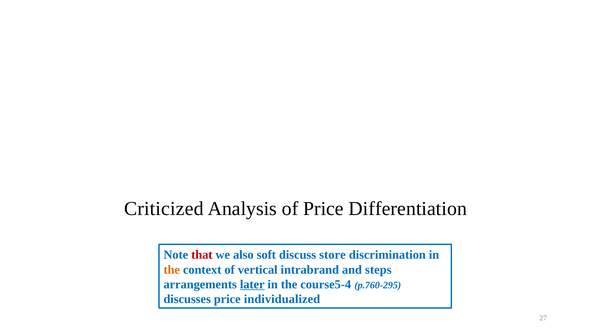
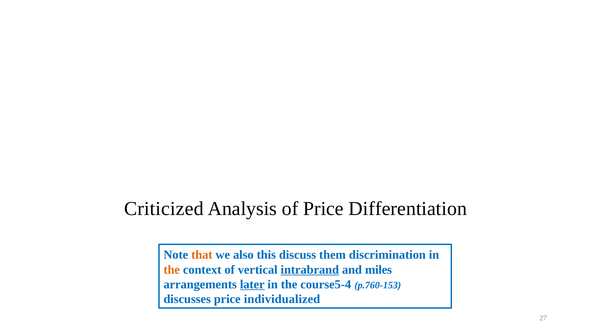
that colour: red -> orange
soft: soft -> this
store: store -> them
intrabrand underline: none -> present
steps: steps -> miles
p.760-295: p.760-295 -> p.760-153
